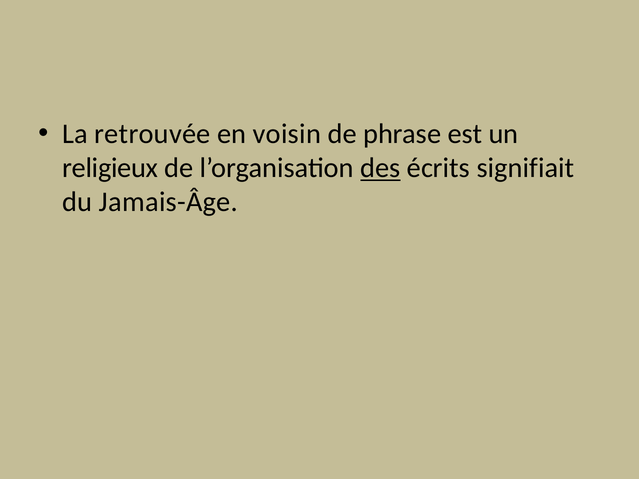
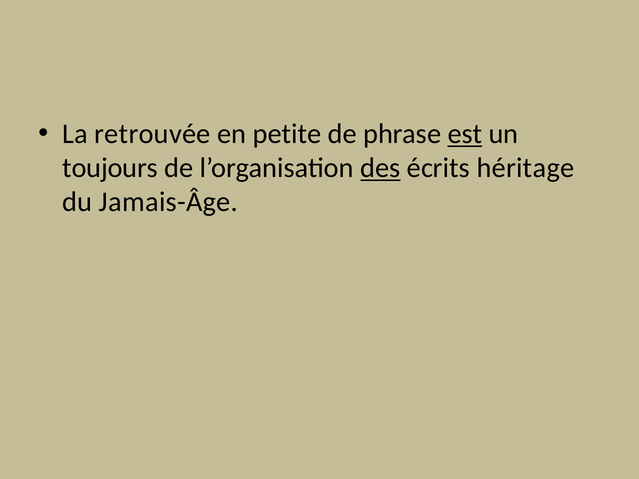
voisin: voisin -> petite
est underline: none -> present
religieux: religieux -> toujours
signifiait: signifiait -> héritage
